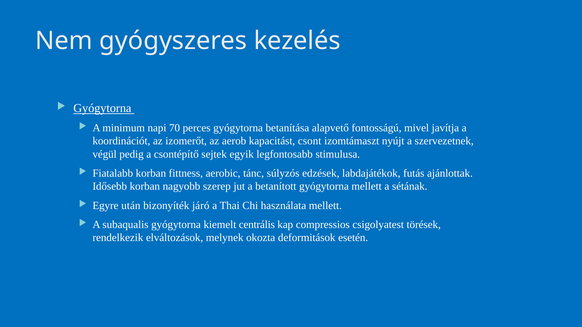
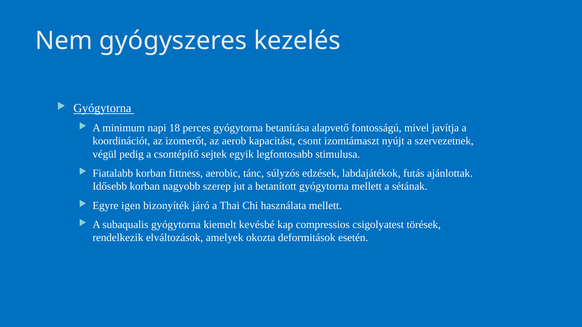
70: 70 -> 18
után: után -> igen
centrális: centrális -> kevésbé
melynek: melynek -> amelyek
